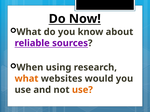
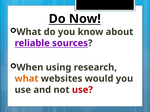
use at (82, 90) colour: orange -> red
